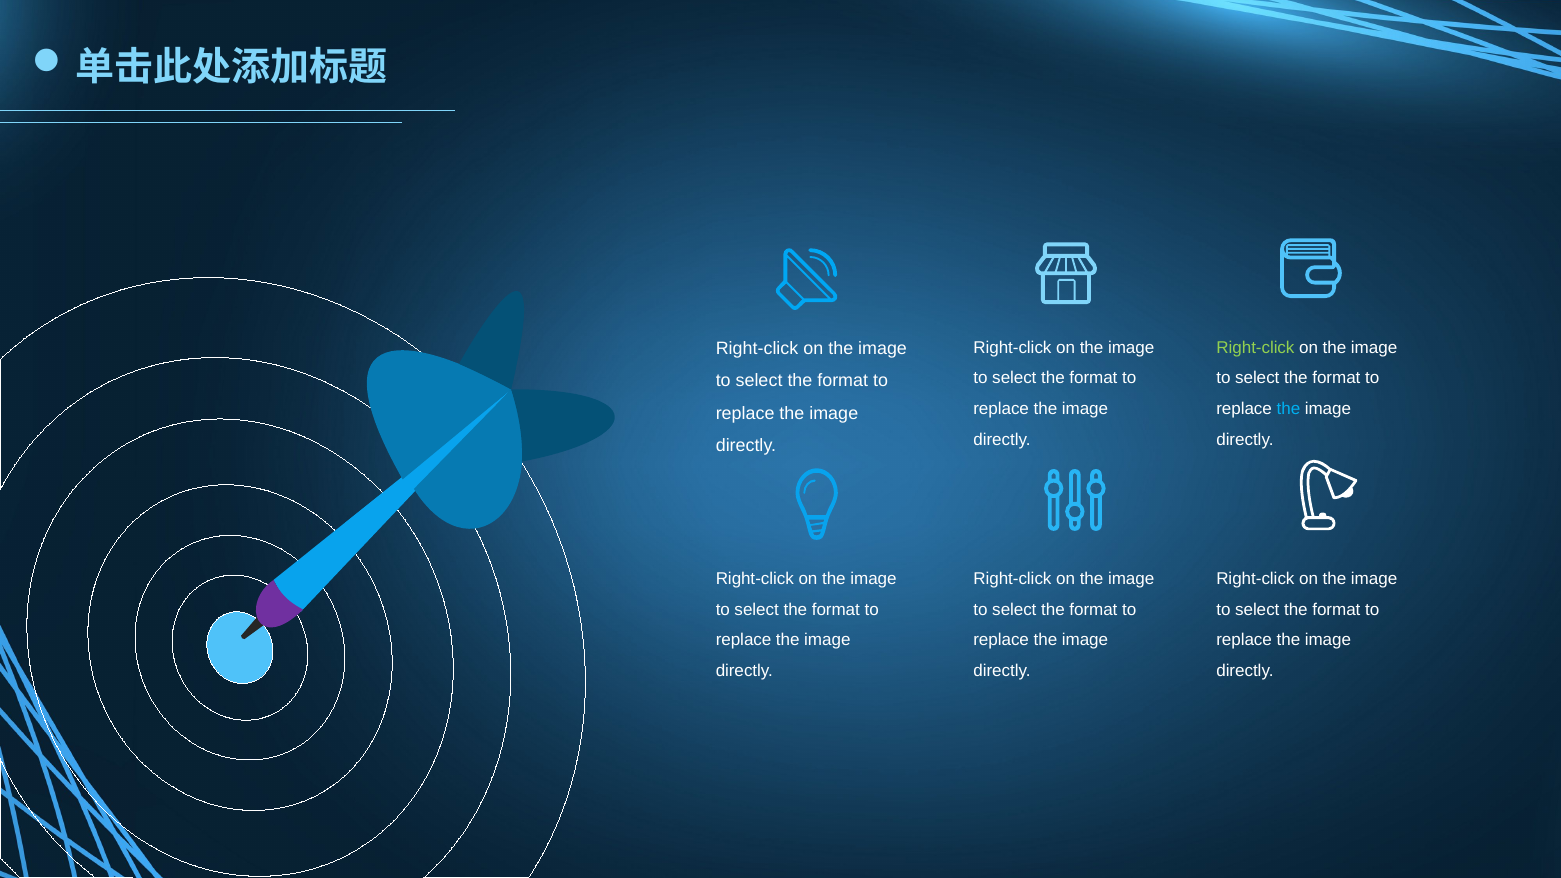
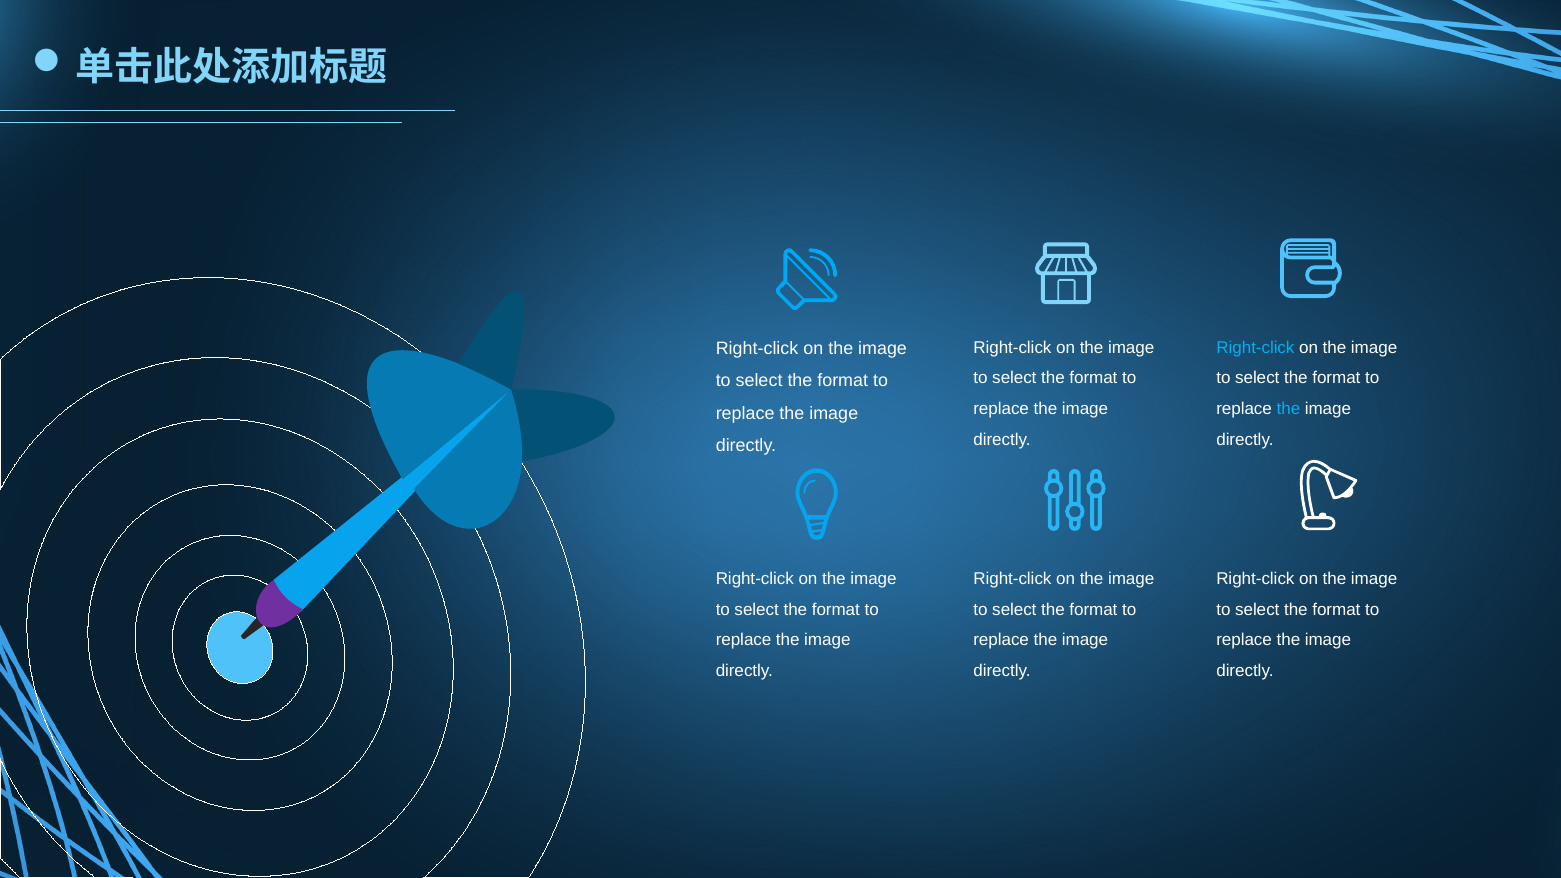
Right-click at (1255, 348) colour: light green -> light blue
